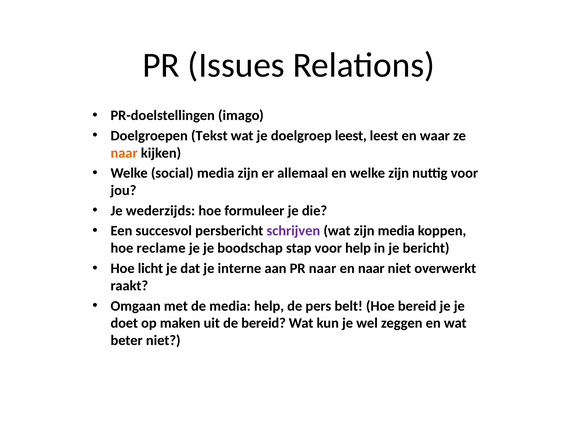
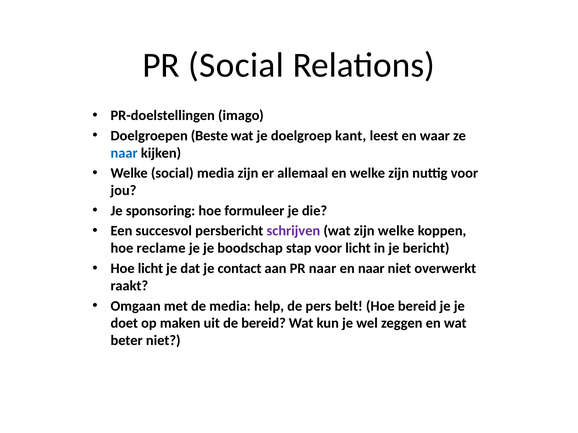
PR Issues: Issues -> Social
Tekst: Tekst -> Beste
doelgroep leest: leest -> kant
naar at (124, 153) colour: orange -> blue
wederzijds: wederzijds -> sponsoring
zijn media: media -> welke
voor help: help -> licht
interne: interne -> contact
